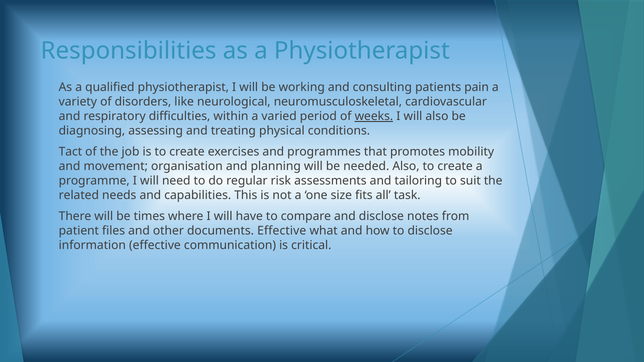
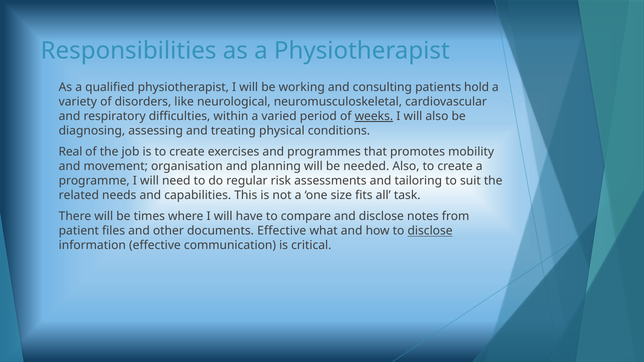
pain: pain -> hold
Tact: Tact -> Real
disclose at (430, 231) underline: none -> present
